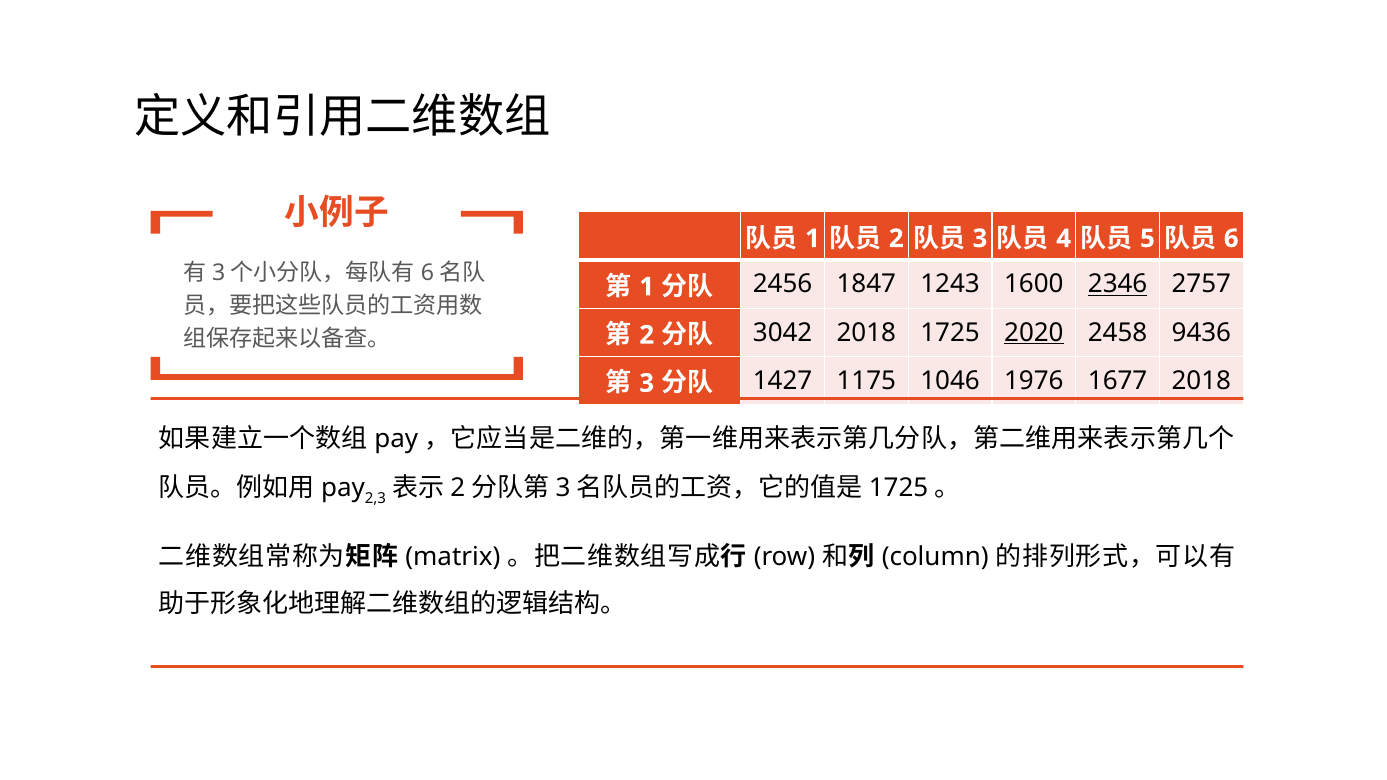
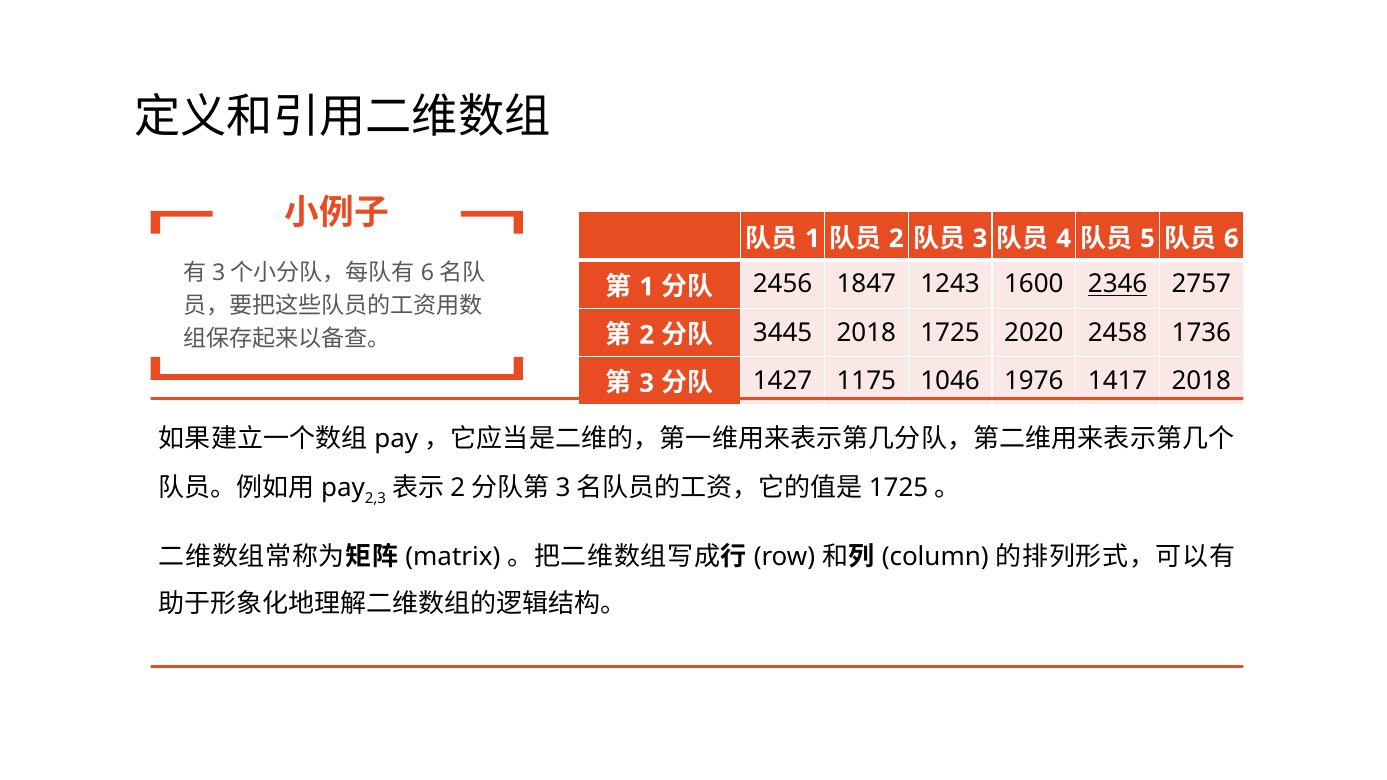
3042: 3042 -> 3445
2020 underline: present -> none
9436: 9436 -> 1736
1677: 1677 -> 1417
